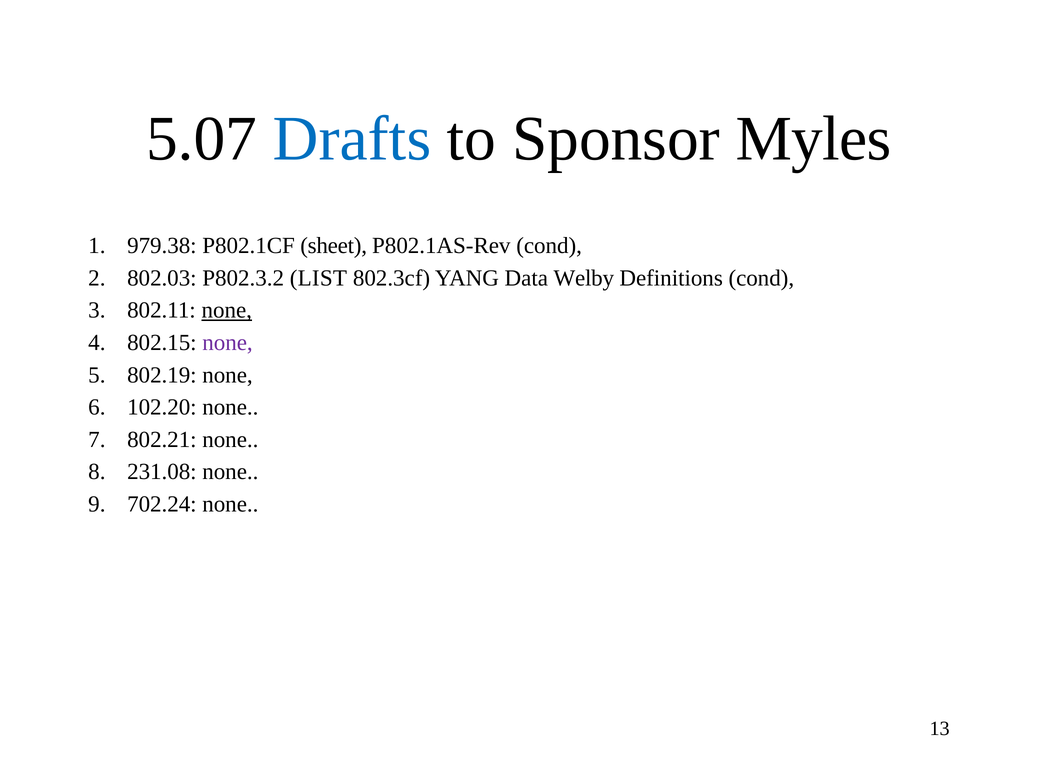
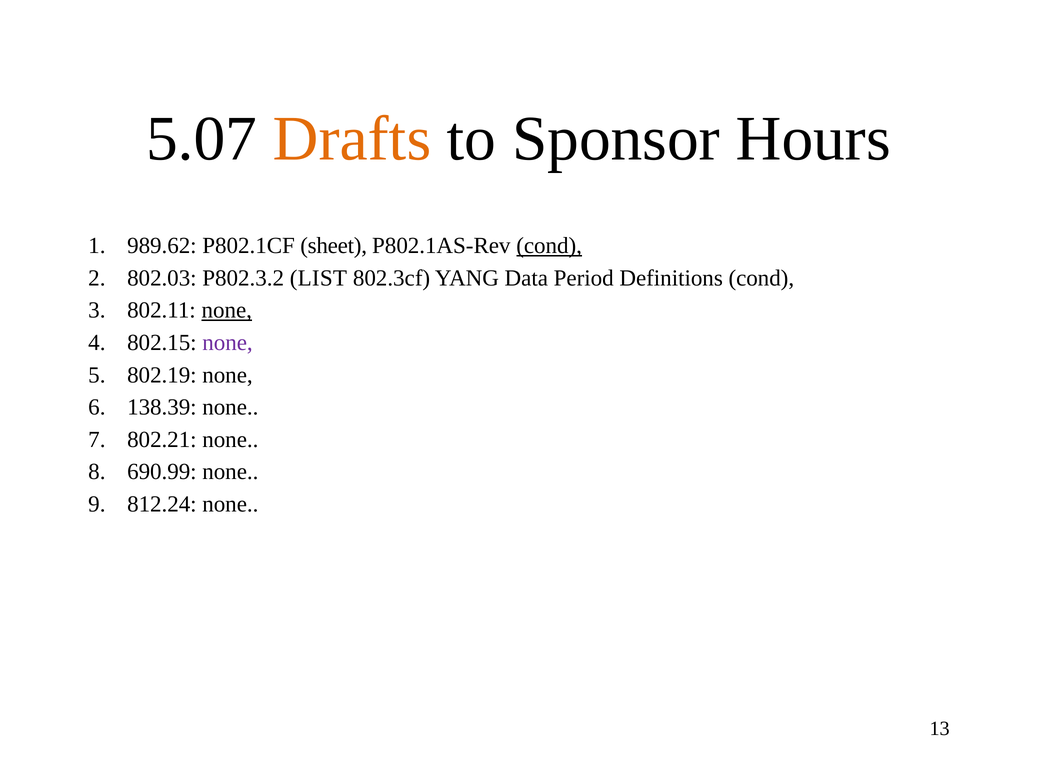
Drafts colour: blue -> orange
Myles: Myles -> Hours
979.38: 979.38 -> 989.62
cond at (549, 246) underline: none -> present
Welby: Welby -> Period
102.20: 102.20 -> 138.39
231.08: 231.08 -> 690.99
702.24: 702.24 -> 812.24
